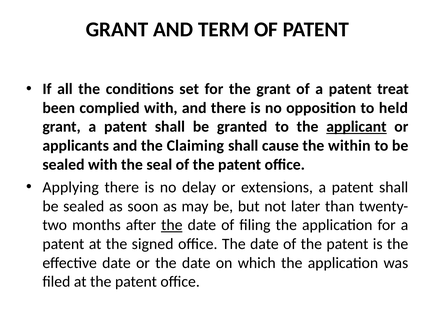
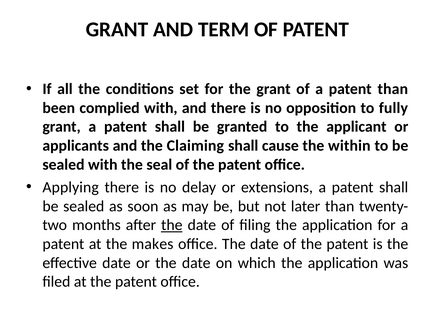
patent treat: treat -> than
held: held -> fully
applicant underline: present -> none
signed: signed -> makes
